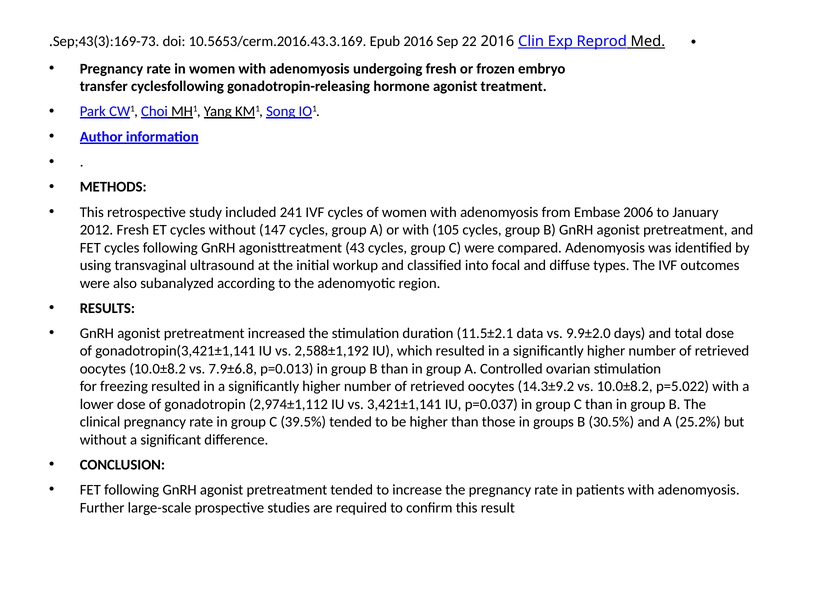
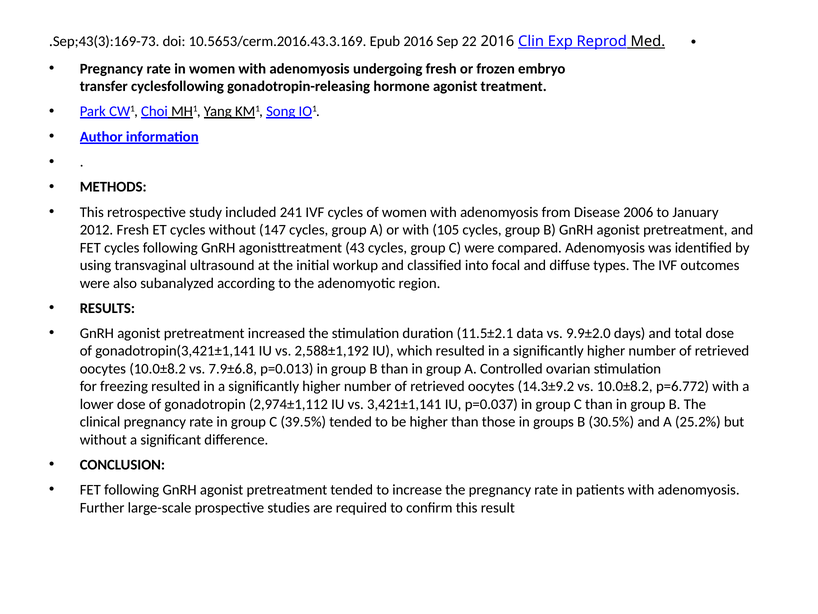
Embase: Embase -> Disease
p=5.022: p=5.022 -> p=6.772
